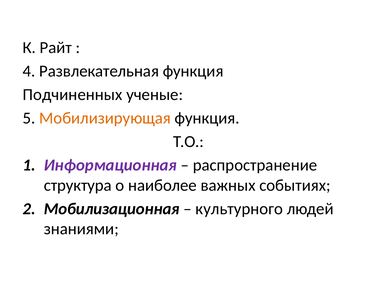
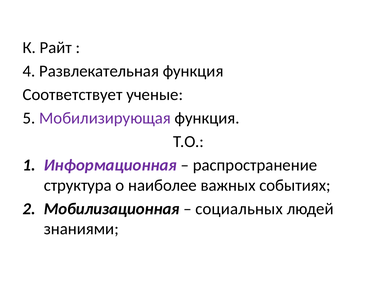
Подчиненных: Подчиненных -> Соответствует
Мобилизирующая colour: orange -> purple
культурного: культурного -> социальных
